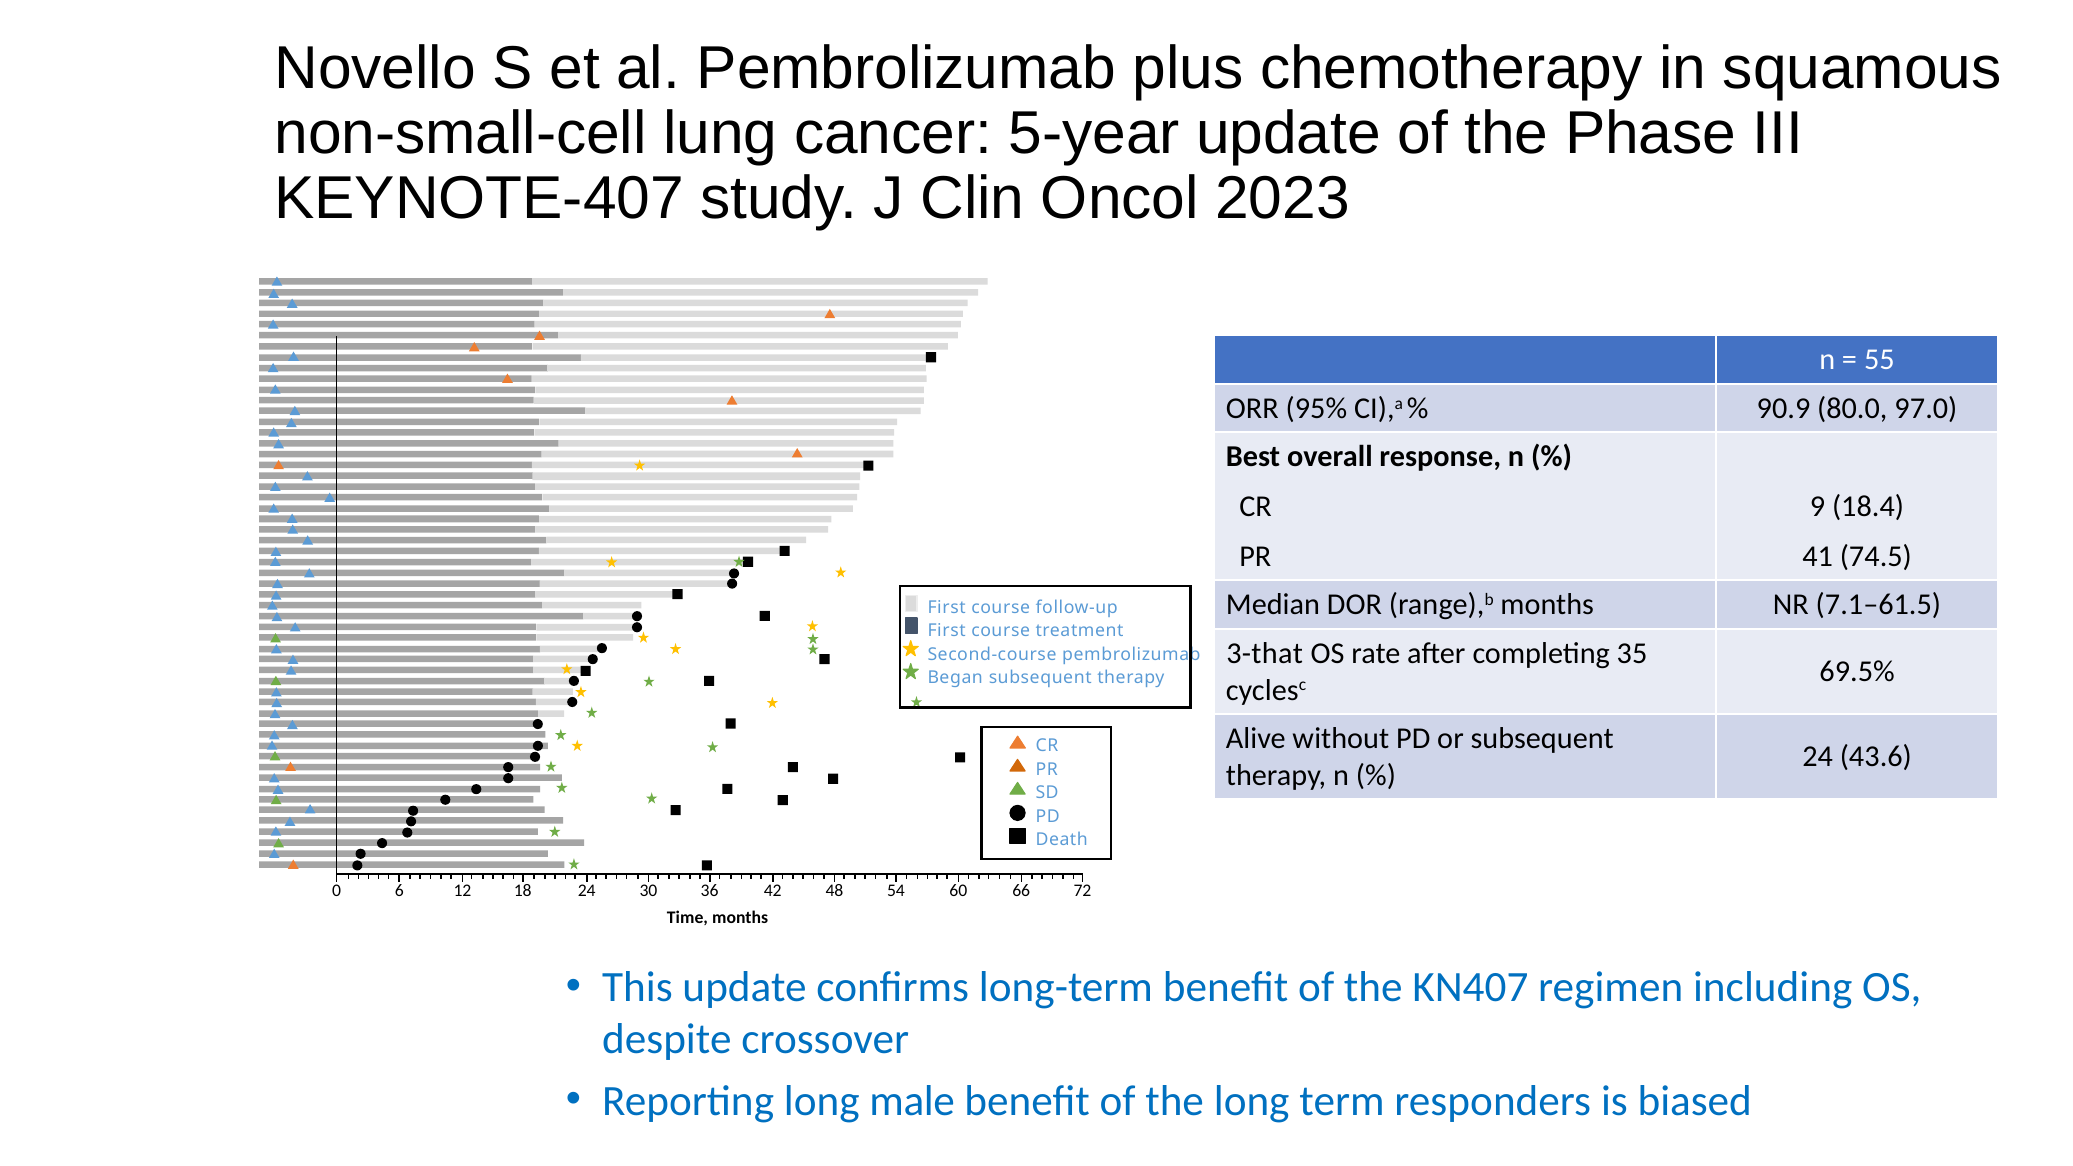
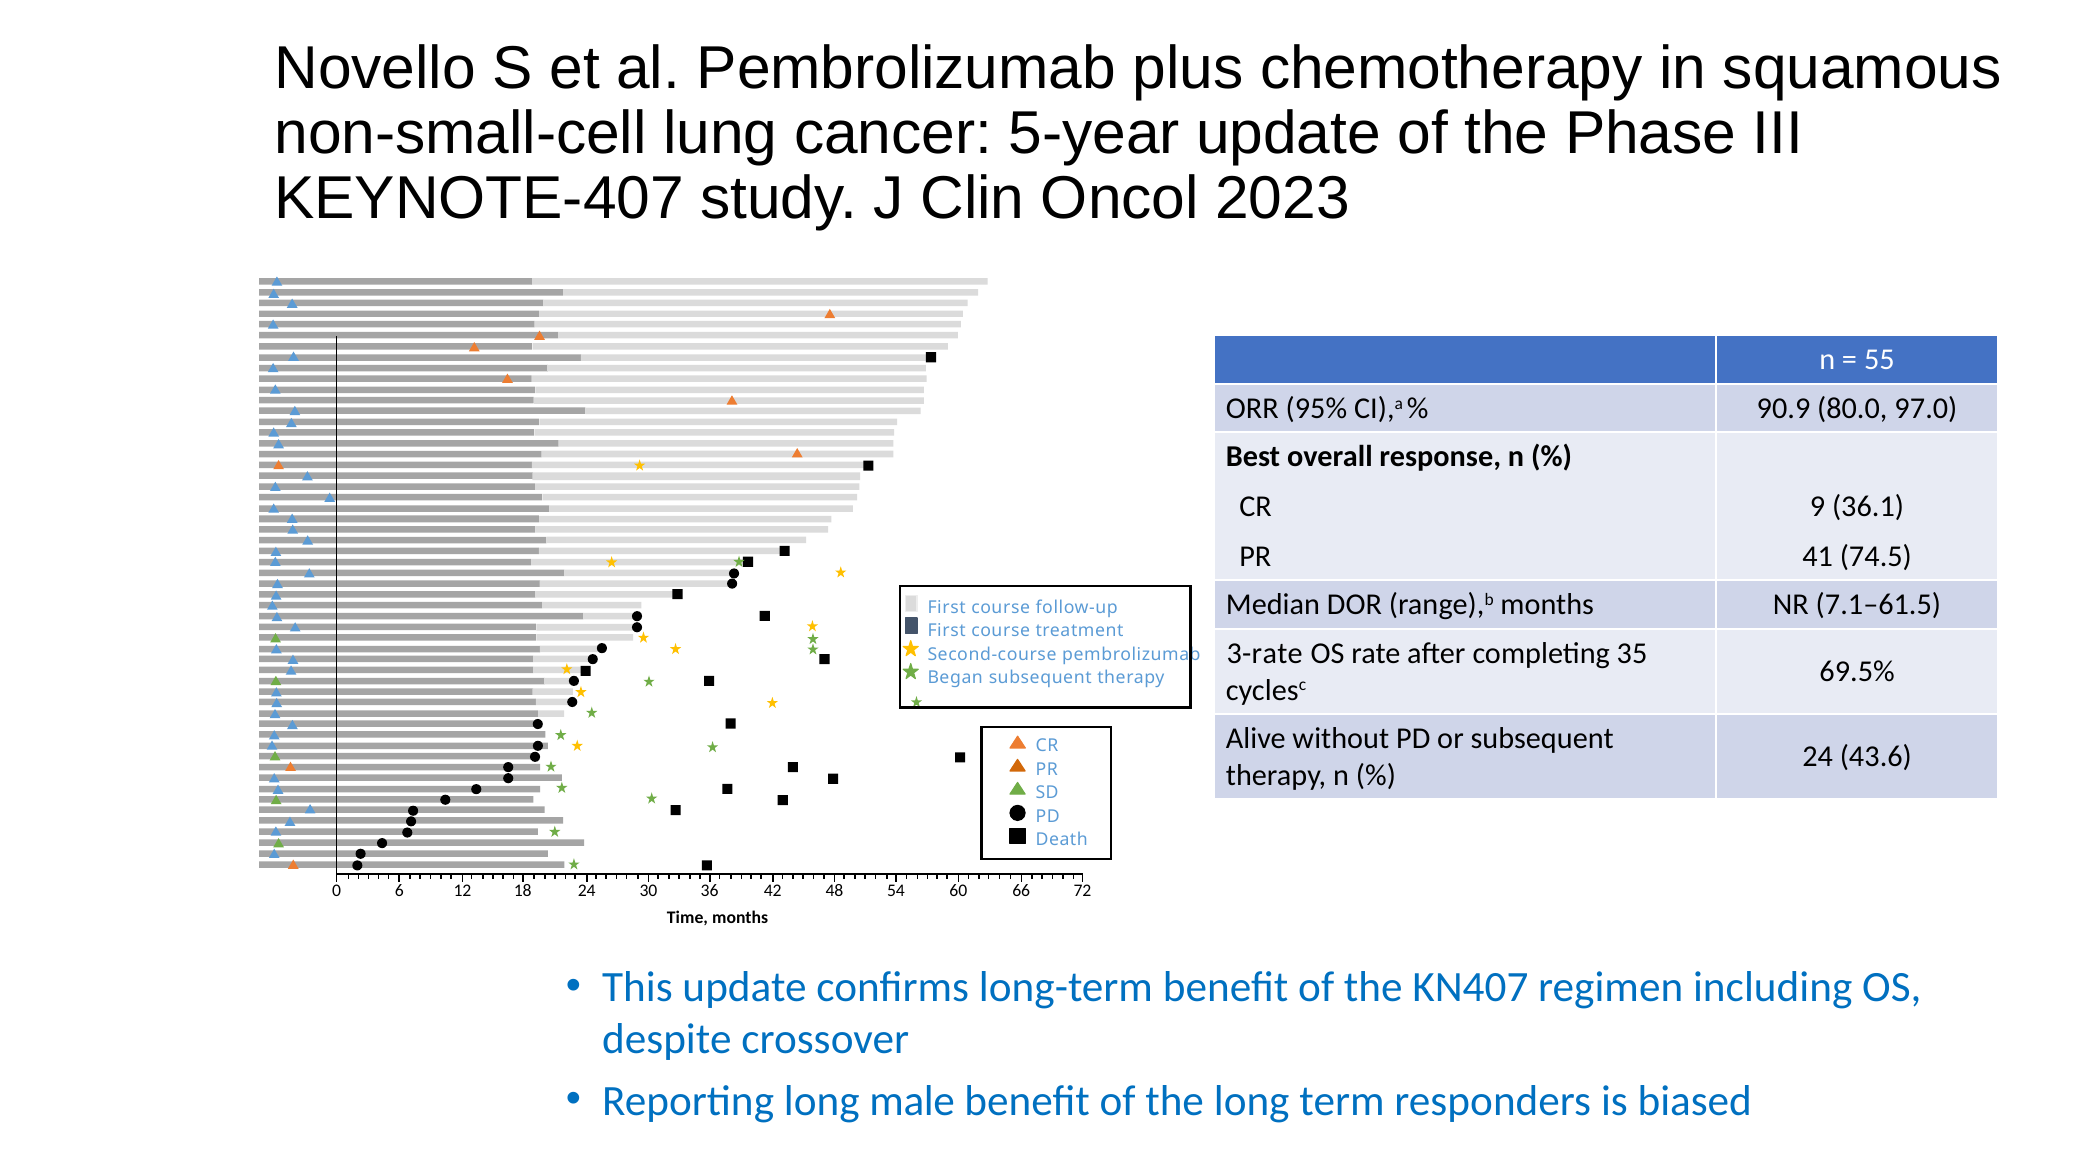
18.4: 18.4 -> 36.1
3-that: 3-that -> 3-rate
